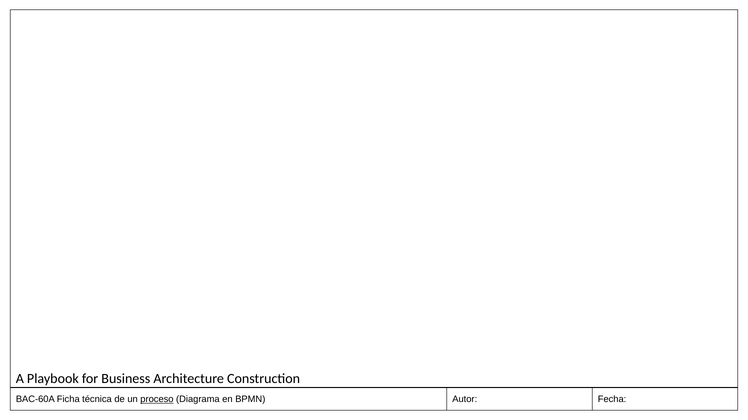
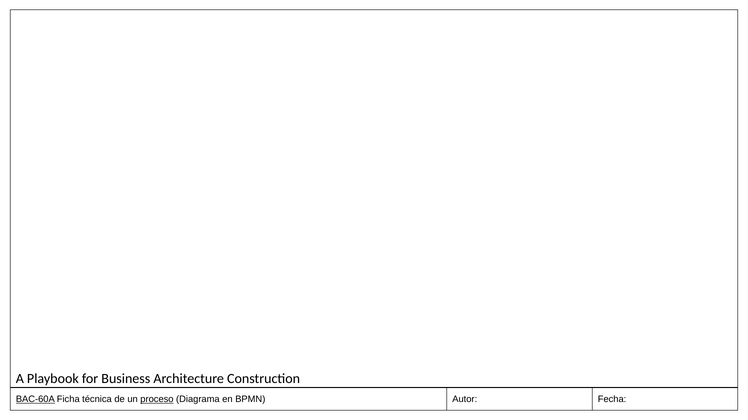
BAC-60A underline: none -> present
